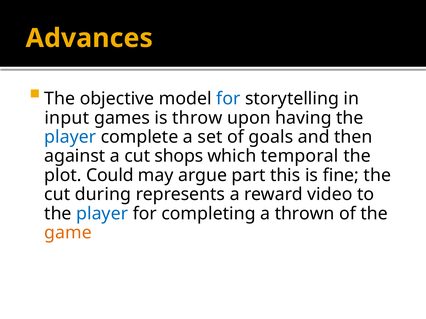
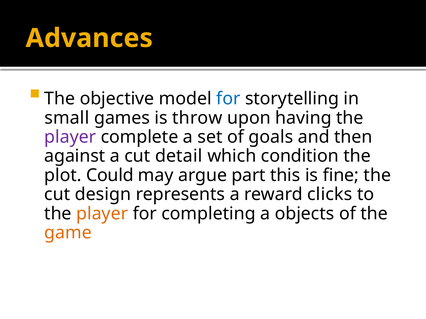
input: input -> small
player at (70, 137) colour: blue -> purple
shops: shops -> detail
temporal: temporal -> condition
during: during -> design
video: video -> clicks
player at (102, 214) colour: blue -> orange
thrown: thrown -> objects
